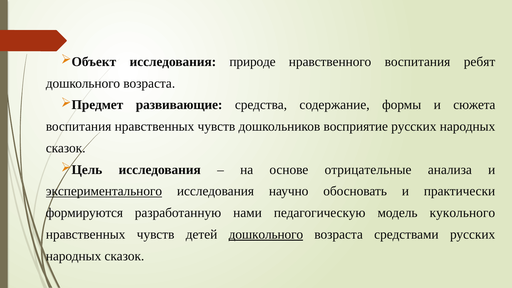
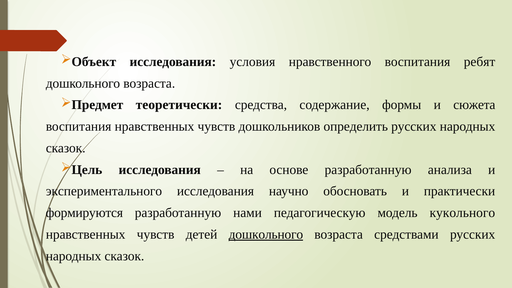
природе: природе -> условия
развивающие: развивающие -> теоретически
восприятие: восприятие -> определить
основе отрицательные: отрицательные -> разработанную
экспериментального underline: present -> none
